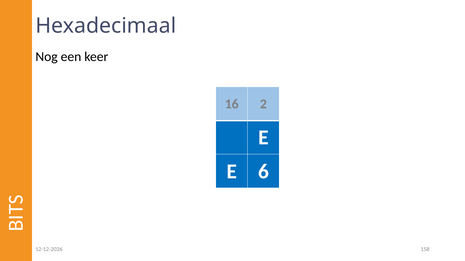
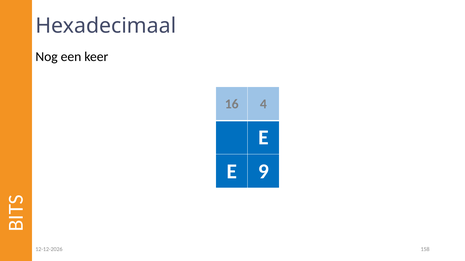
2: 2 -> 4
6: 6 -> 9
